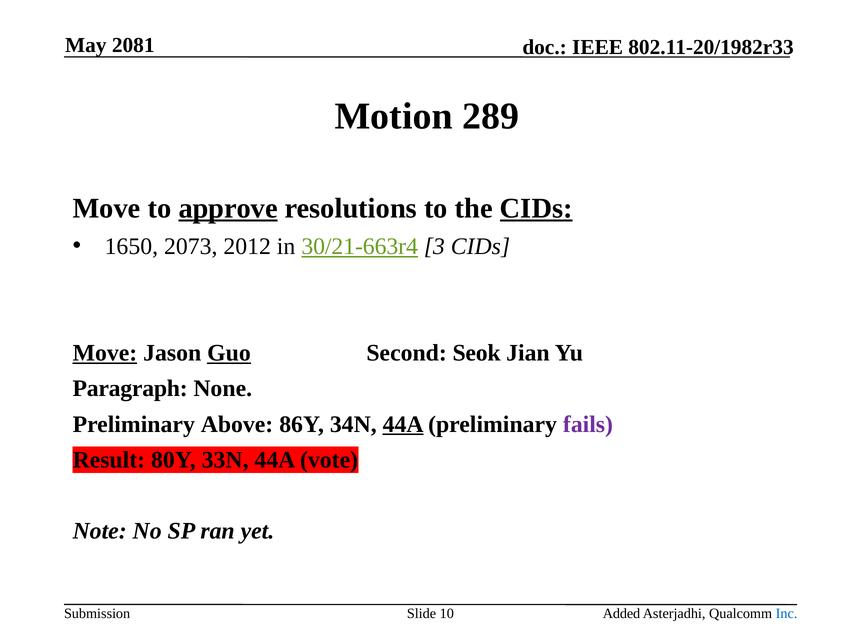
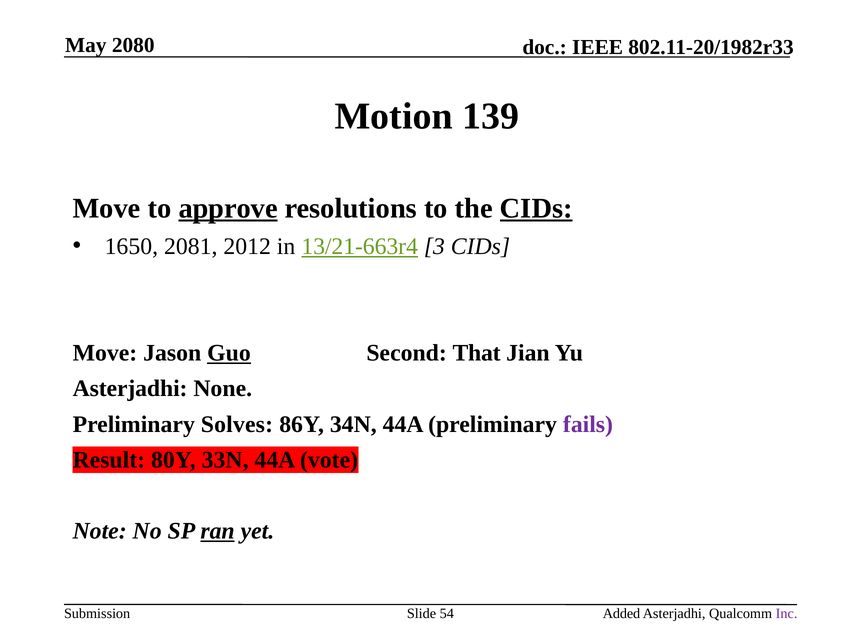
2081: 2081 -> 2080
289: 289 -> 139
2073: 2073 -> 2081
30/21-663r4: 30/21-663r4 -> 13/21-663r4
Move at (105, 353) underline: present -> none
Seok: Seok -> That
Paragraph at (130, 389): Paragraph -> Asterjadhi
Above: Above -> Solves
44A at (403, 425) underline: present -> none
ran underline: none -> present
10: 10 -> 54
Inc colour: blue -> purple
